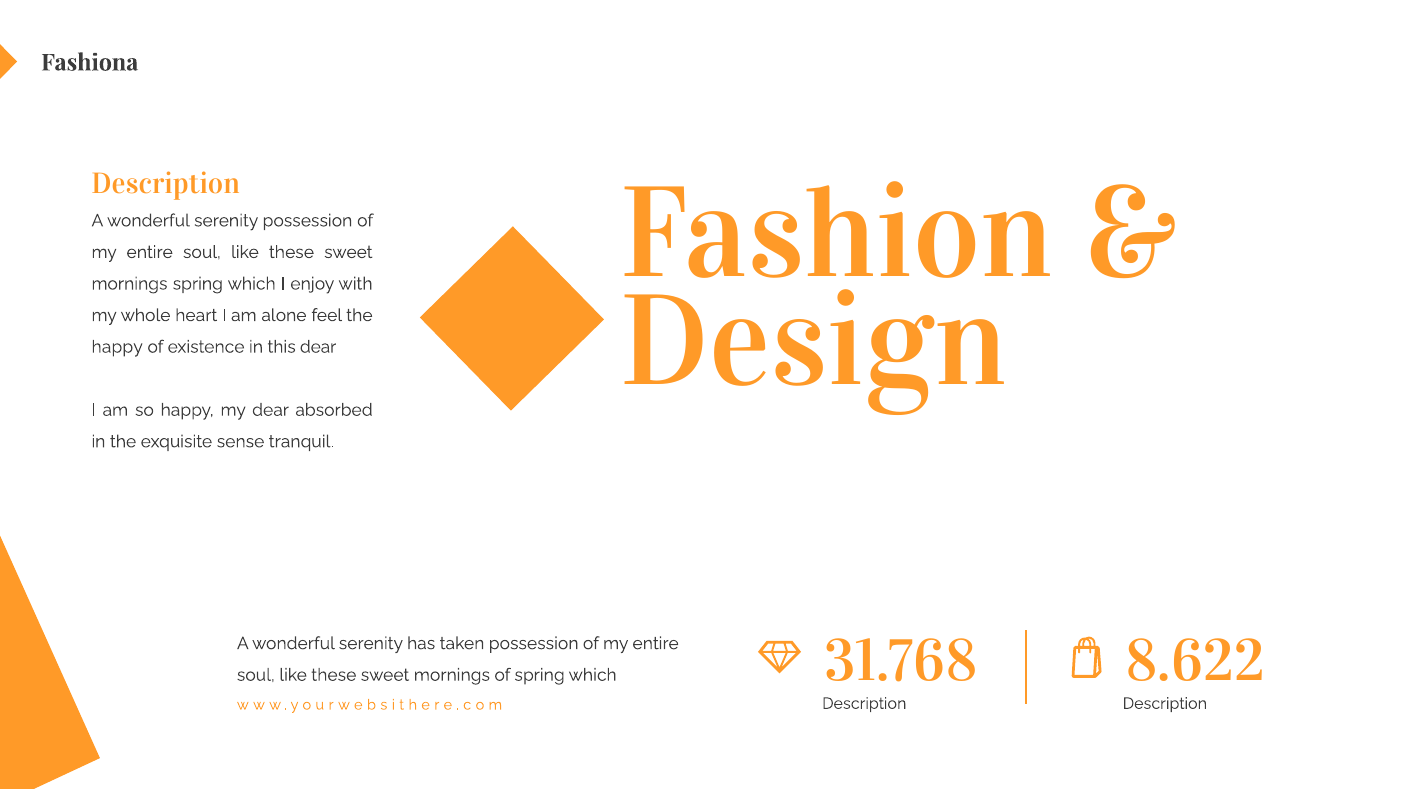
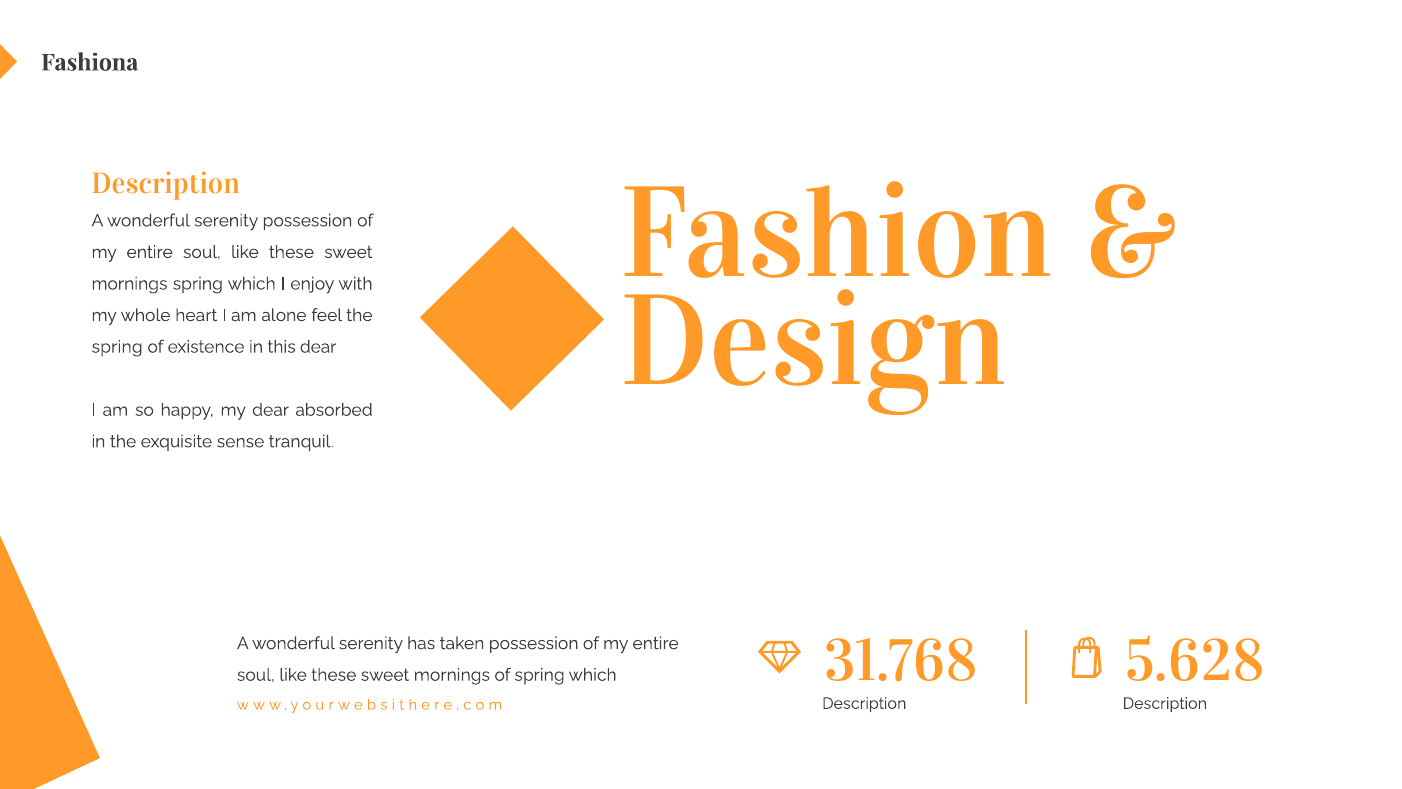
happy at (117, 347): happy -> spring
8.622: 8.622 -> 5.628
